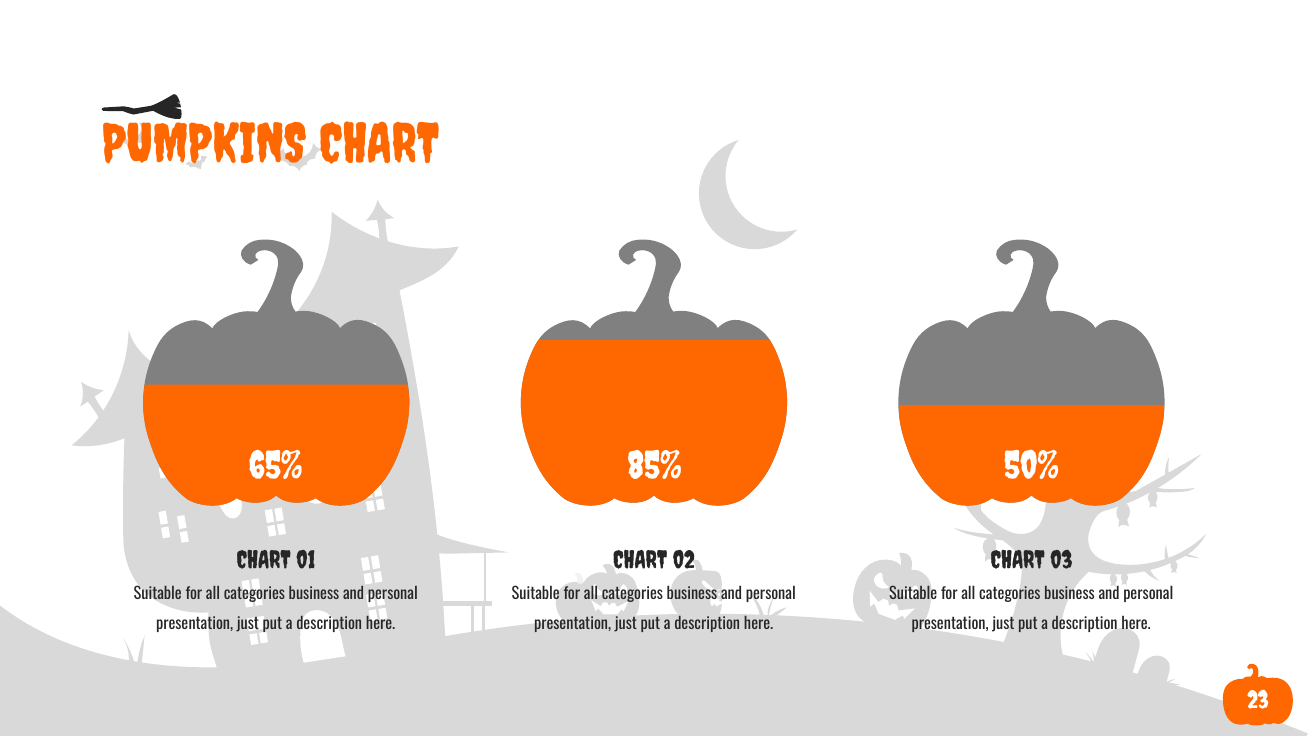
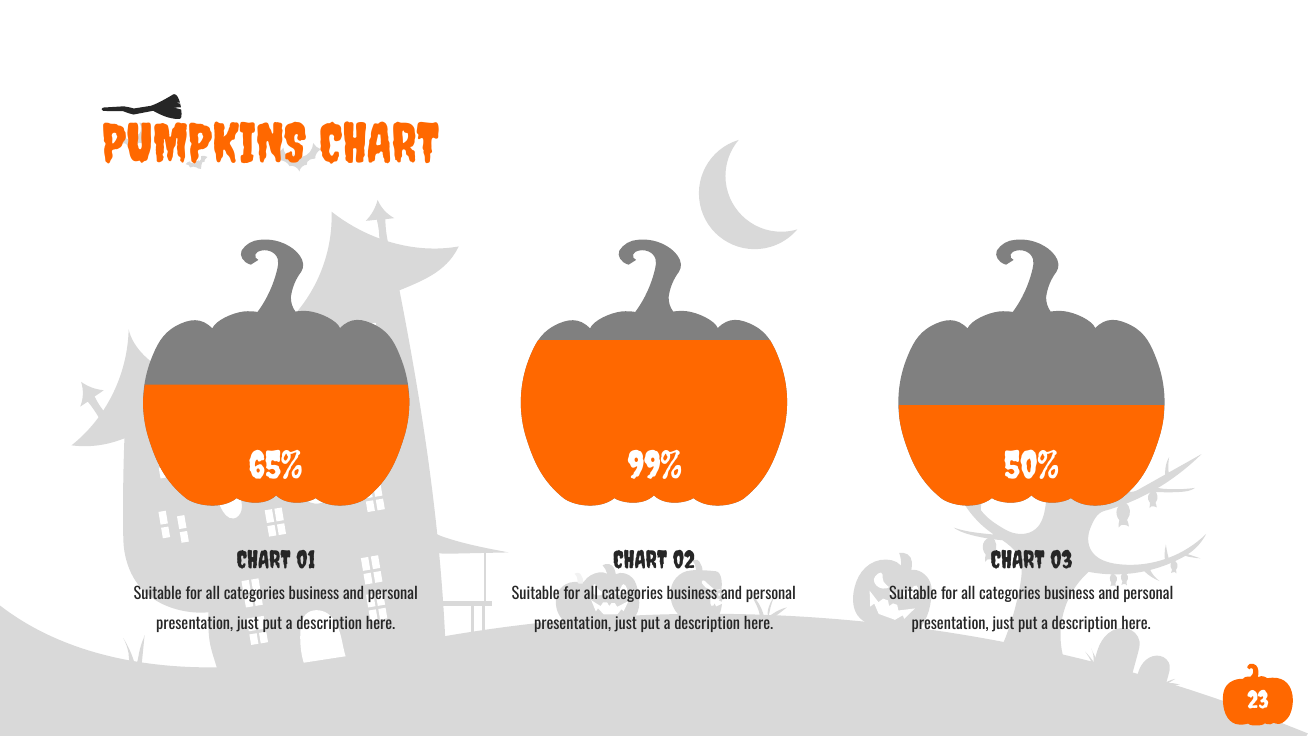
85%: 85% -> 99%
